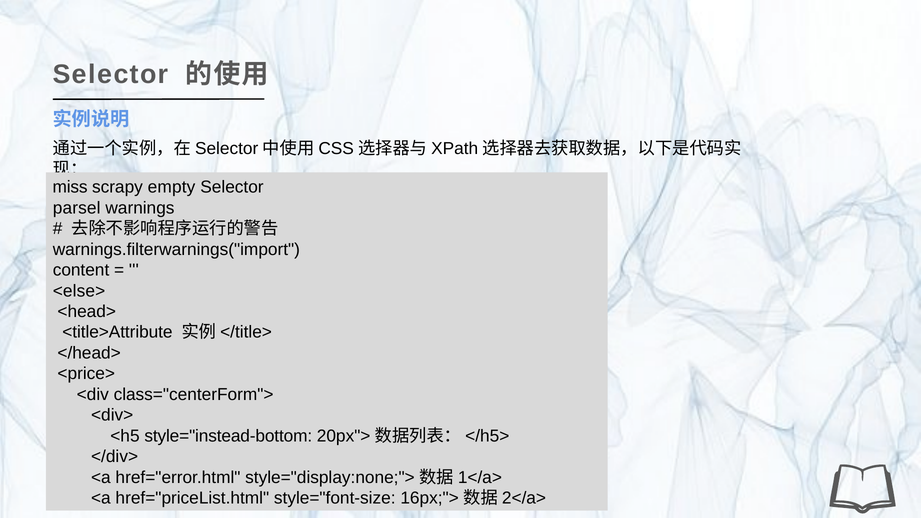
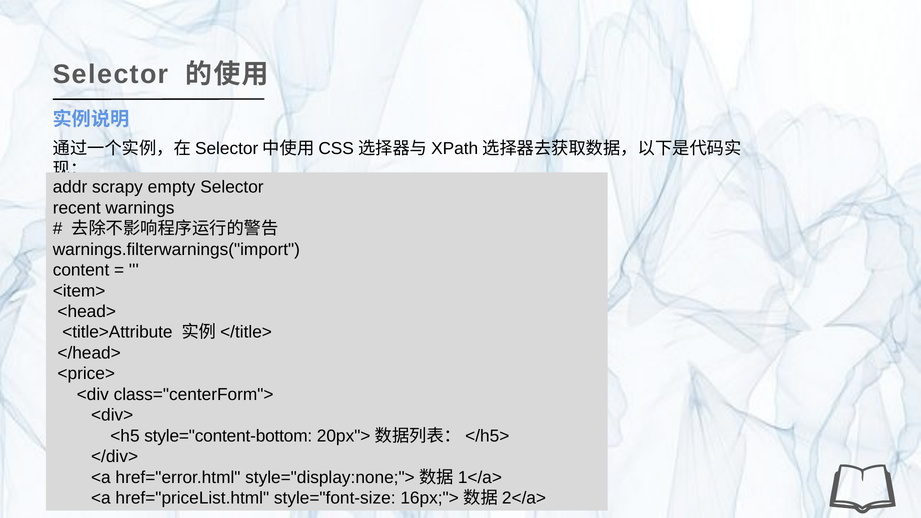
miss: miss -> addr
parsel: parsel -> recent
<else>: <else> -> <item>
style="instead-bottom: style="instead-bottom -> style="content-bottom
